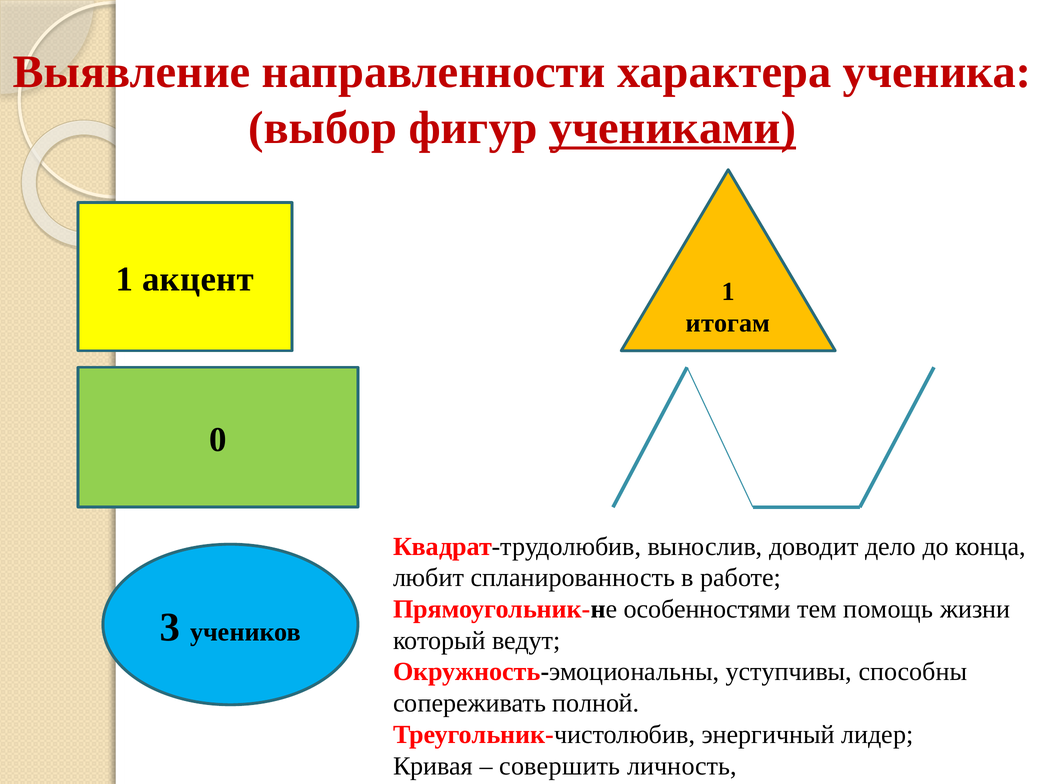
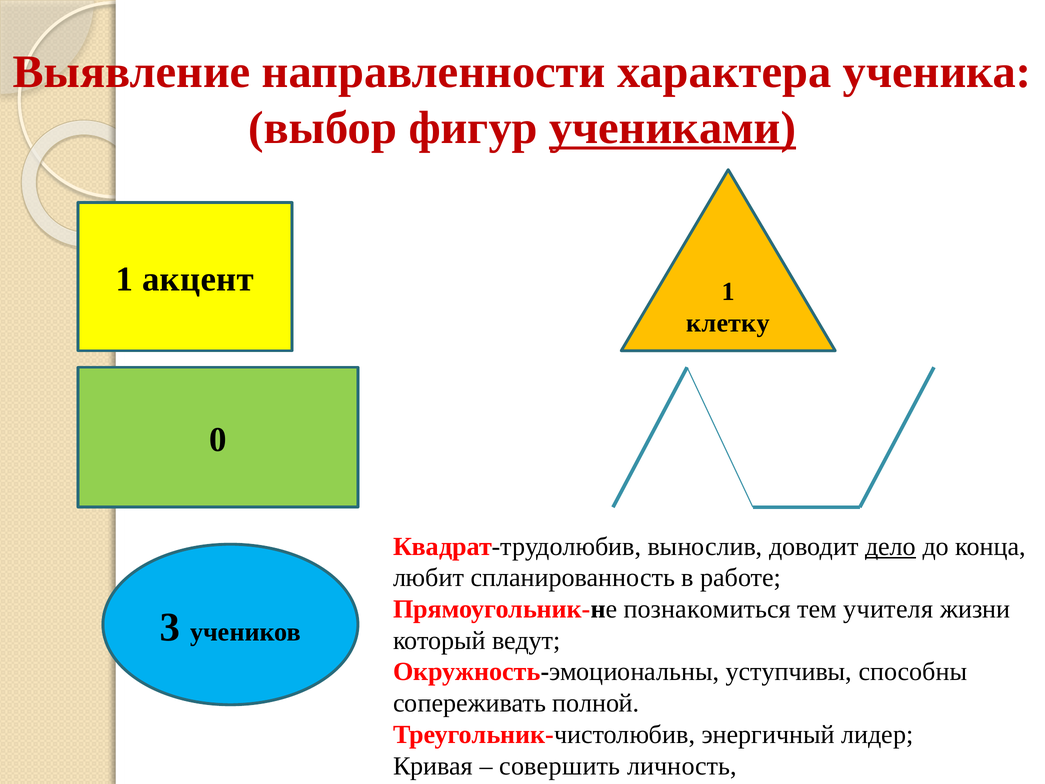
итогам: итогам -> клетку
дело underline: none -> present
особенностями: особенностями -> познакомиться
помощь: помощь -> учителя
